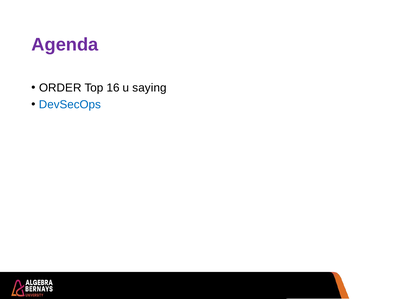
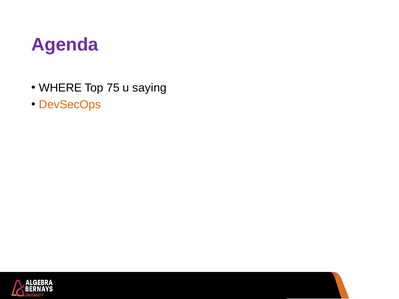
ORDER: ORDER -> WHERE
16: 16 -> 75
DevSecOps colour: blue -> orange
